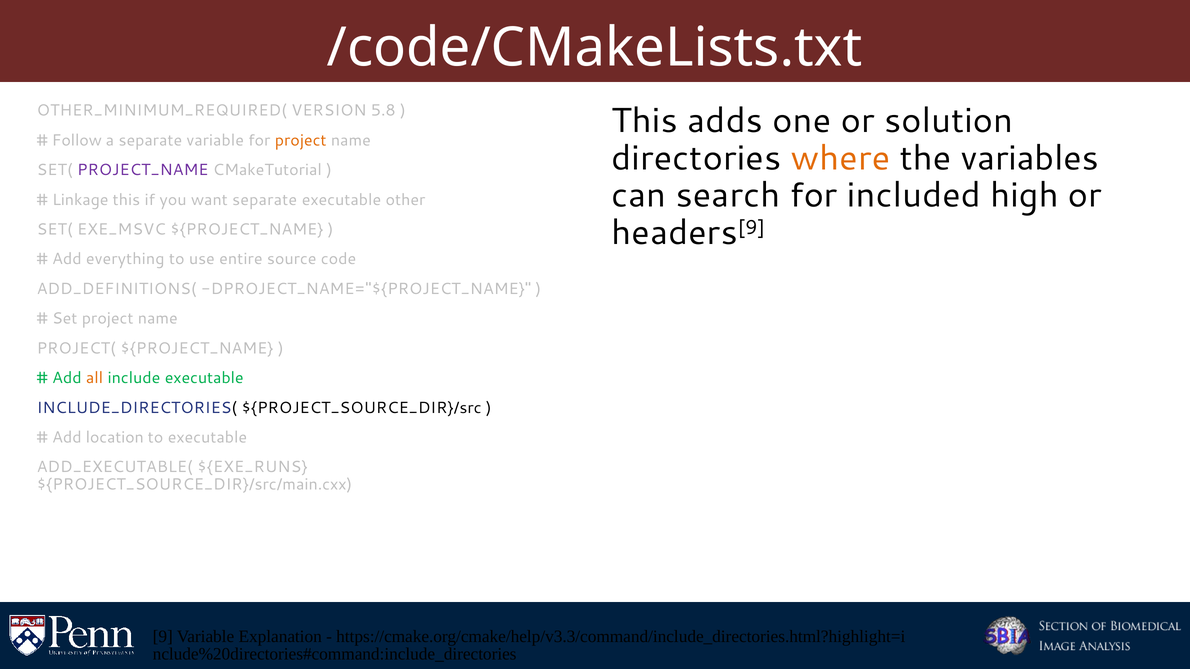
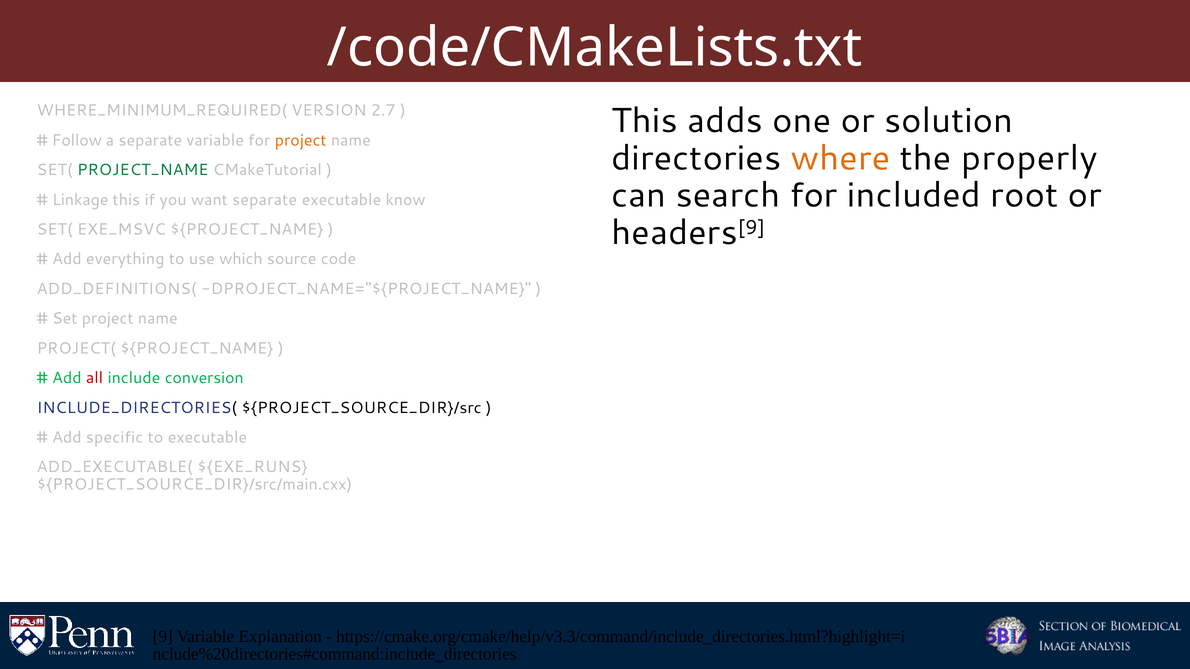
OTHER_MINIMUM_REQUIRED(: OTHER_MINIMUM_REQUIRED( -> WHERE_MINIMUM_REQUIRED(
5.8: 5.8 -> 2.7
variables: variables -> properly
PROJECT_NAME colour: purple -> green
high: high -> root
other: other -> know
entire: entire -> which
all colour: orange -> red
include executable: executable -> conversion
location: location -> specific
